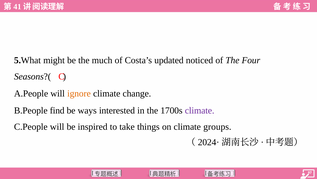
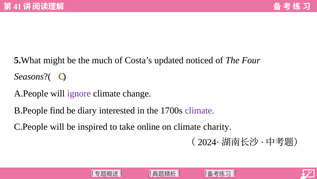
ignore colour: orange -> purple
ways: ways -> diary
things: things -> online
groups: groups -> charity
